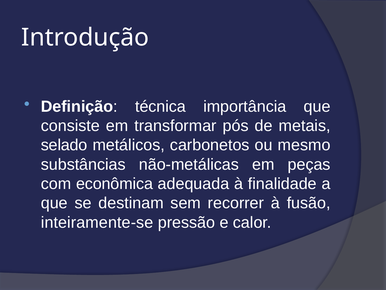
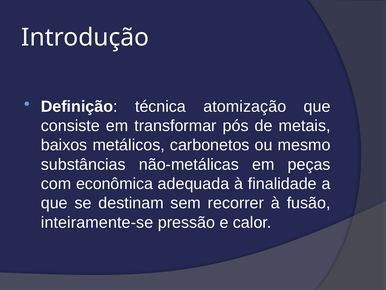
importância: importância -> atomização
selado: selado -> baixos
